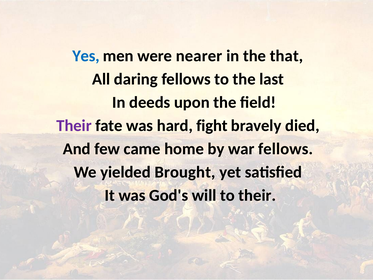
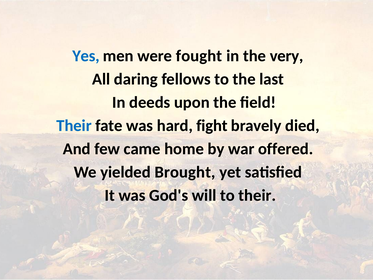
nearer: nearer -> fought
that: that -> very
Their at (74, 126) colour: purple -> blue
war fellows: fellows -> offered
